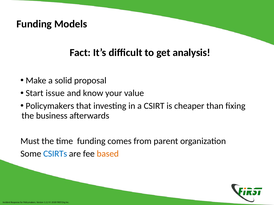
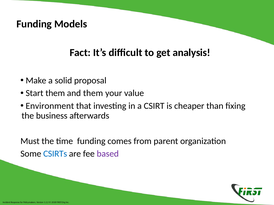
Start issue: issue -> them
and know: know -> them
Policymakers at (50, 106): Policymakers -> Environment
based colour: orange -> purple
